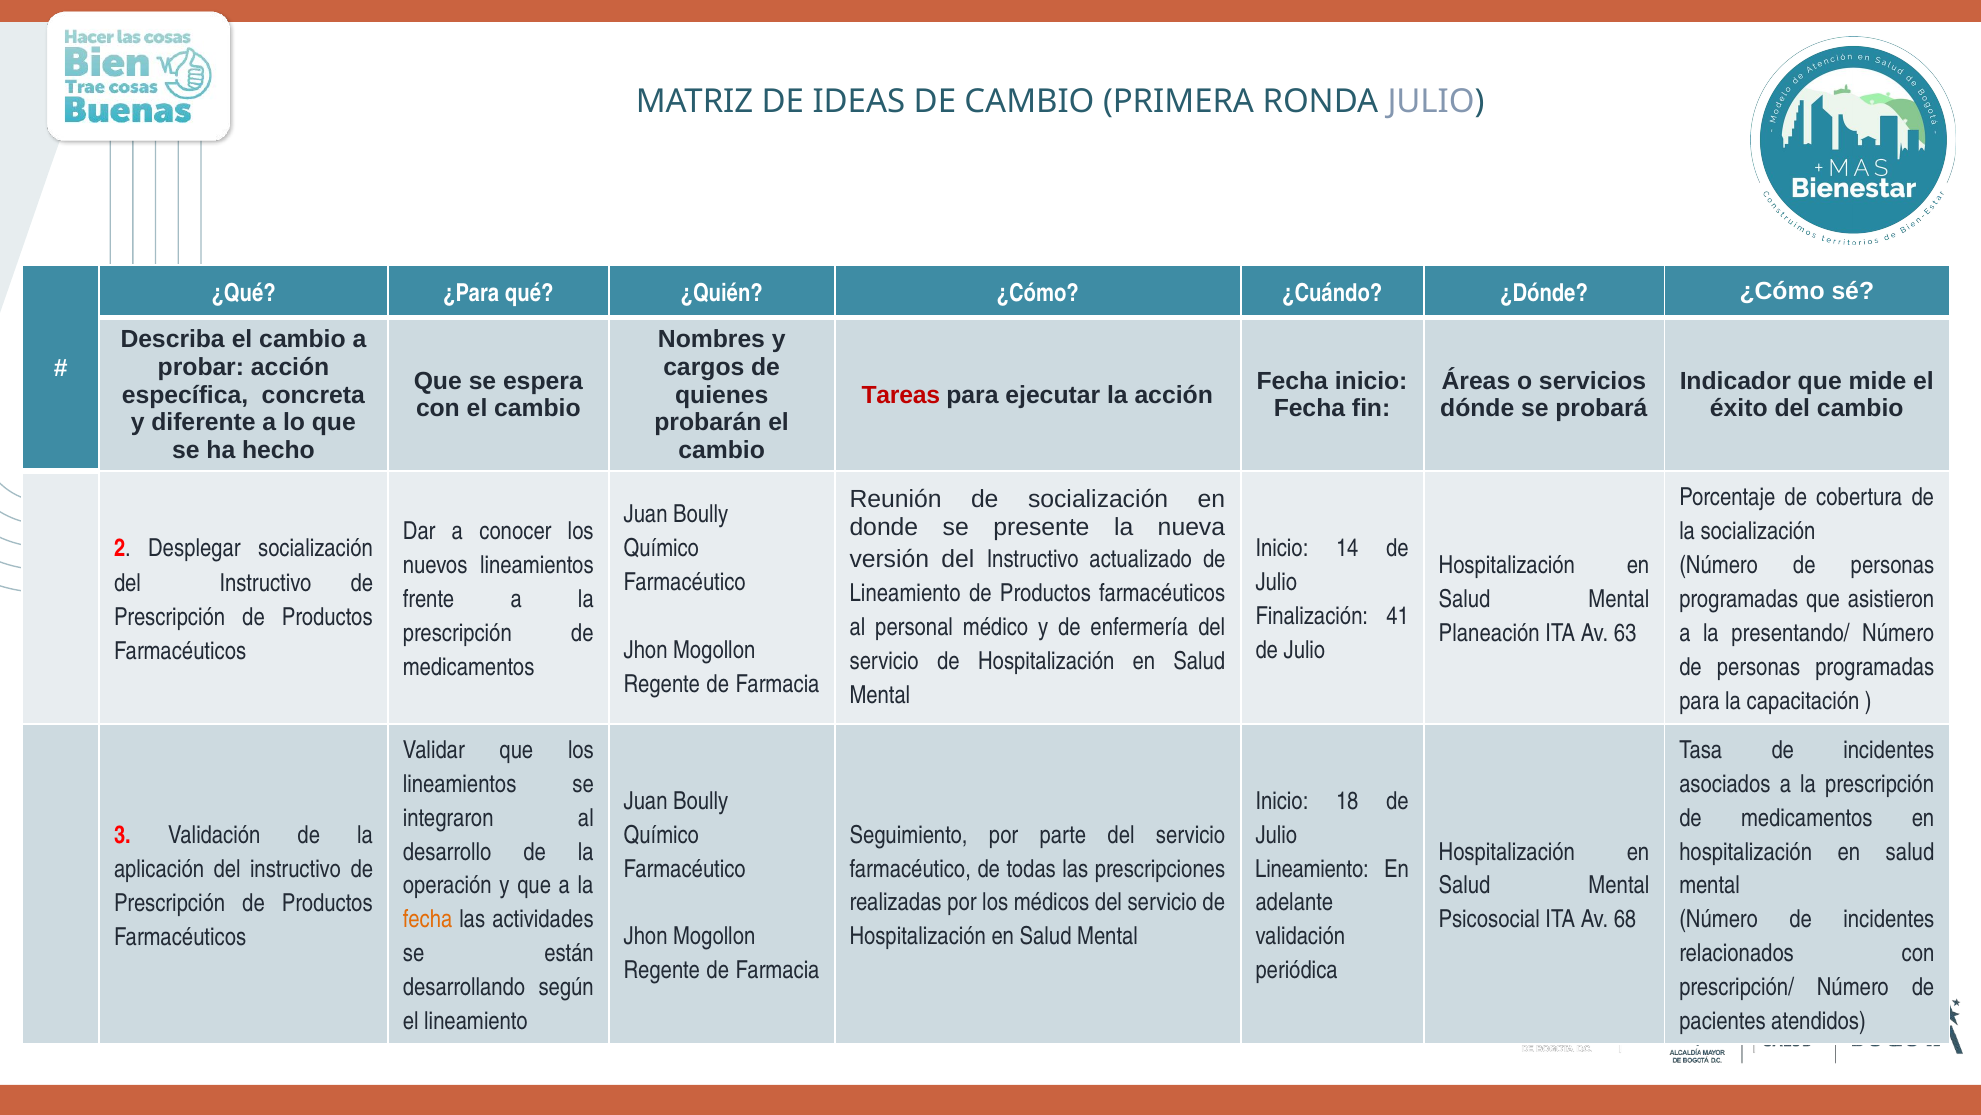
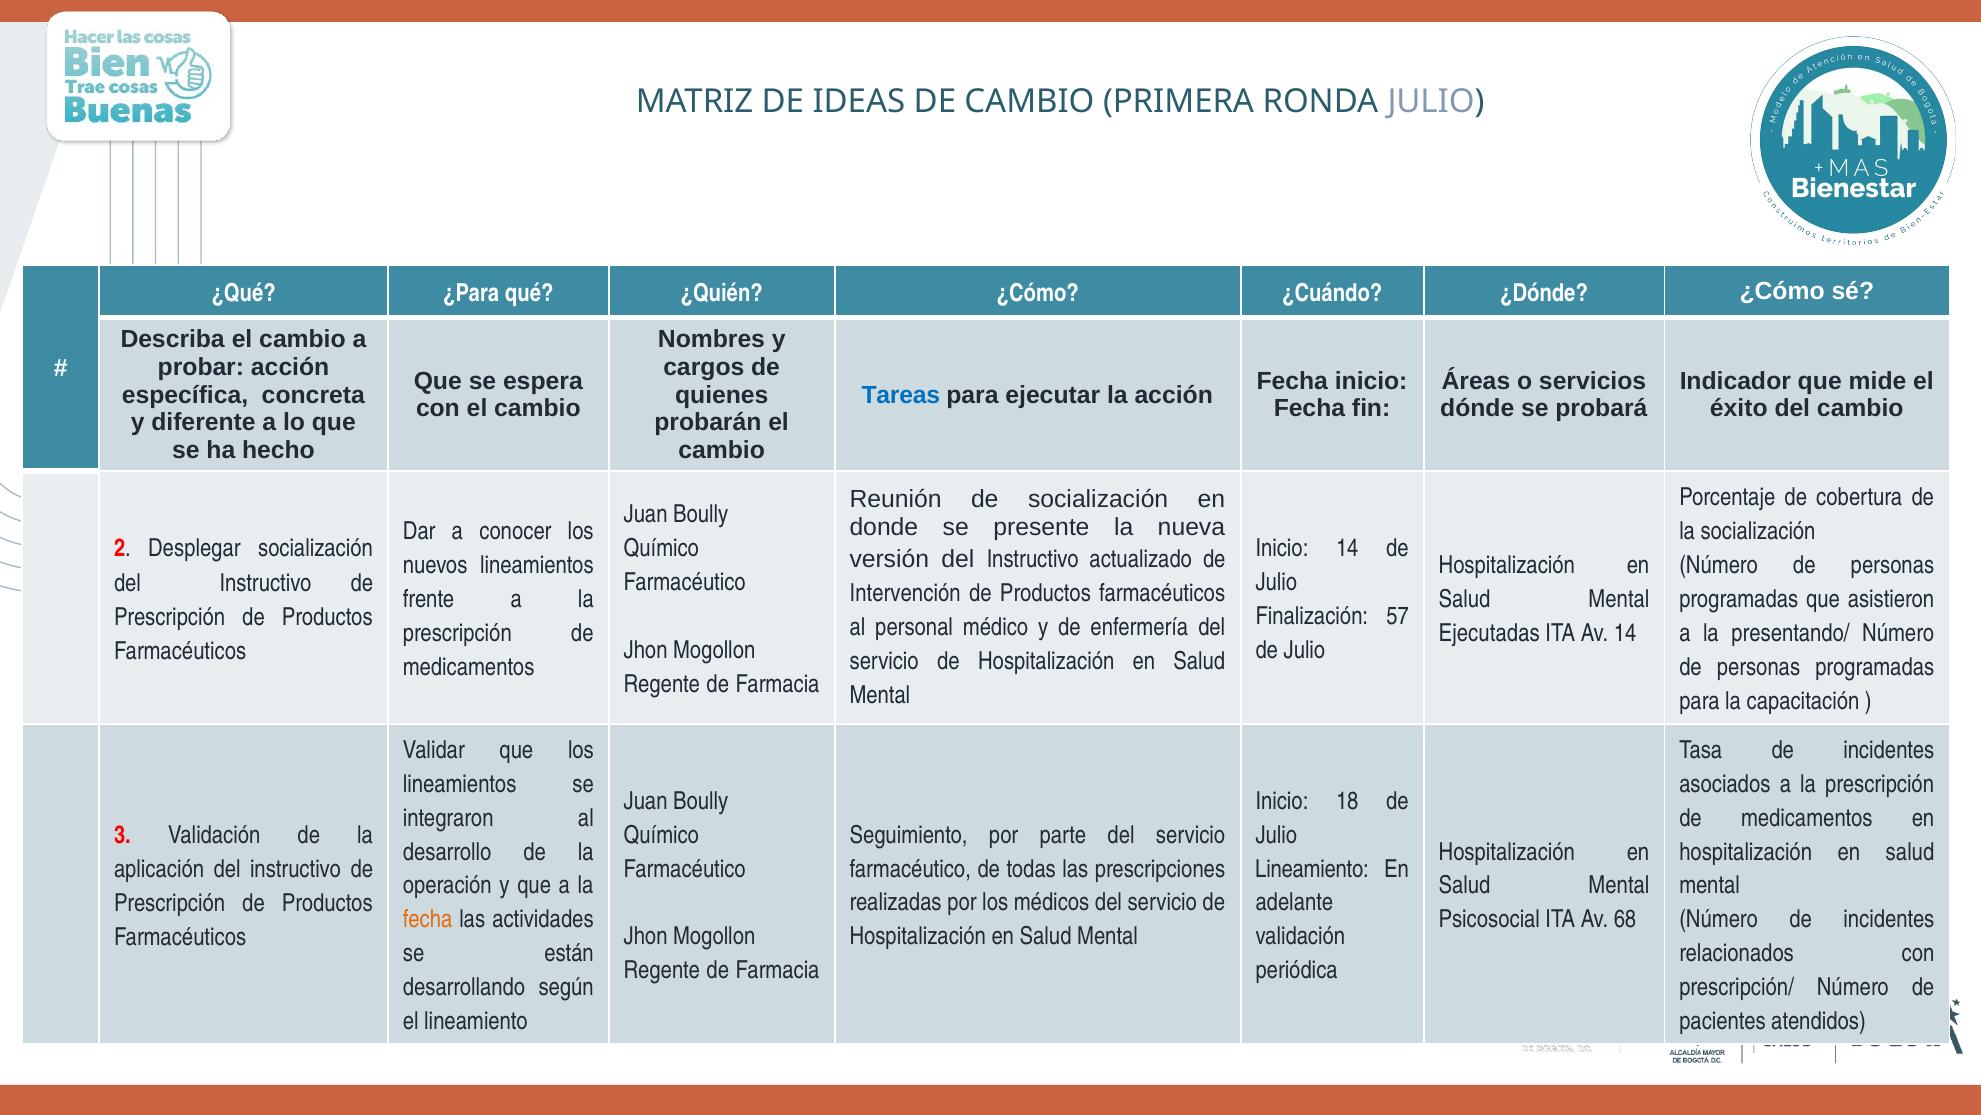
Tareas colour: red -> blue
Lineamiento at (905, 593): Lineamiento -> Intervención
41: 41 -> 57
Planeación: Planeación -> Ejecutadas
Av 63: 63 -> 14
